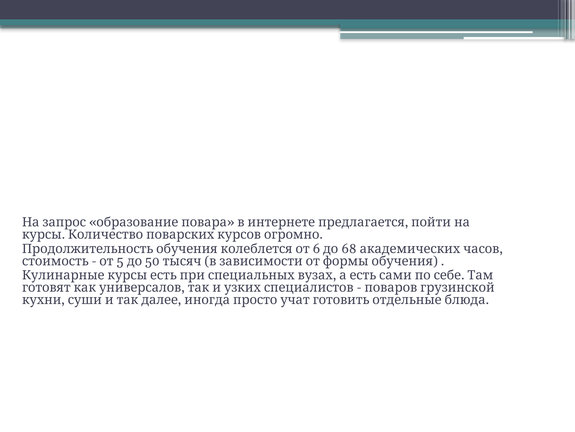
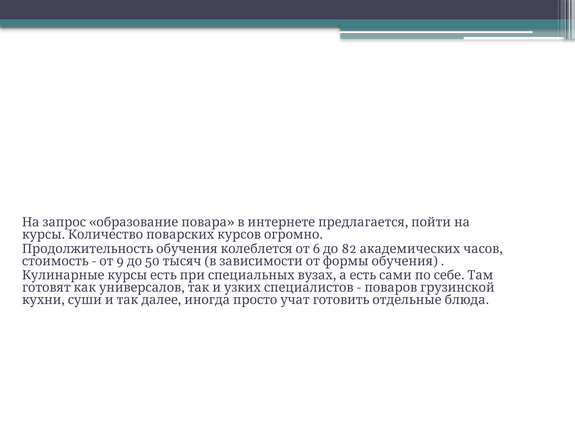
68: 68 -> 82
5: 5 -> 9
